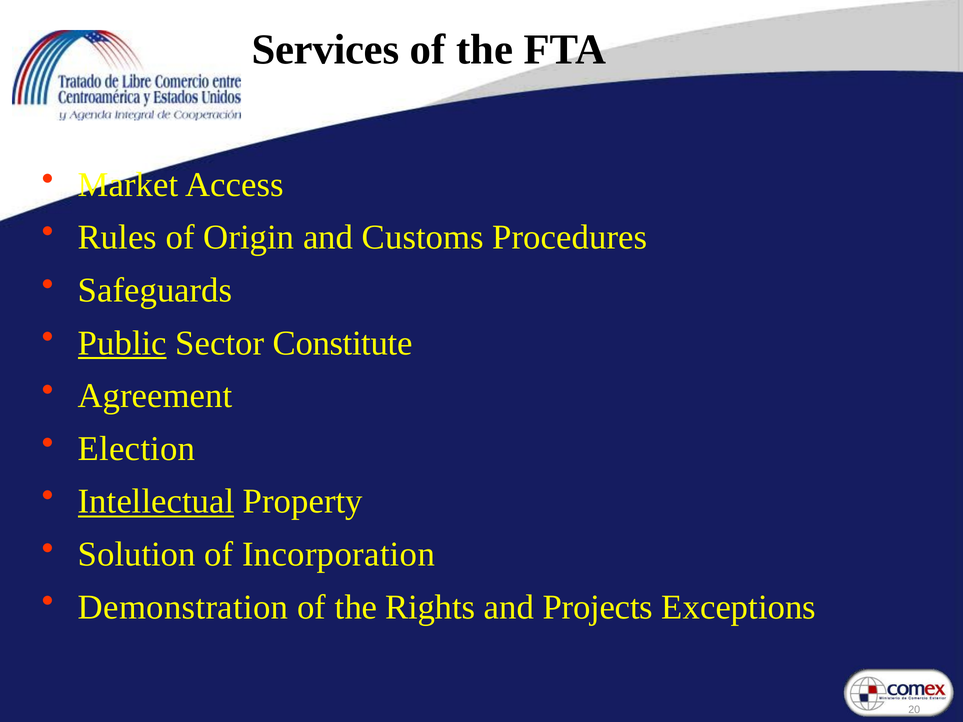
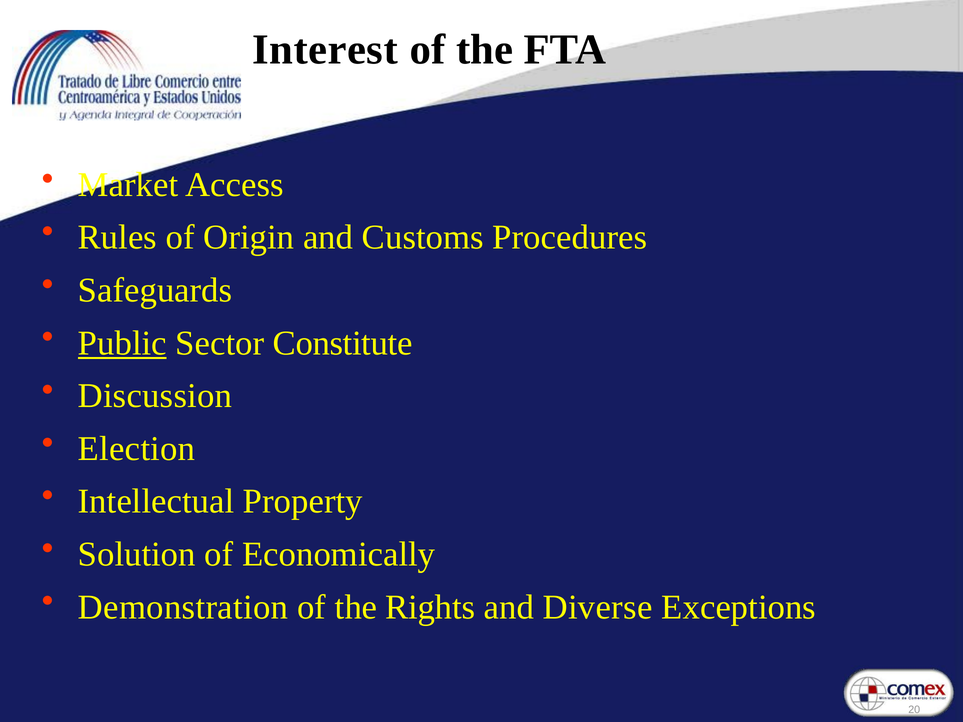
Services: Services -> Interest
Agreement: Agreement -> Discussion
Intellectual underline: present -> none
Incorporation: Incorporation -> Economically
Projects: Projects -> Diverse
